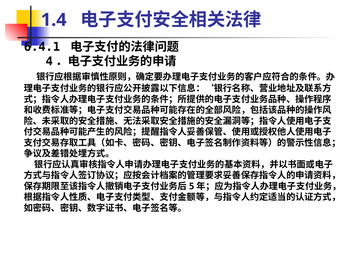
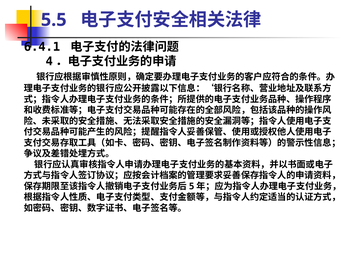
1.4: 1.4 -> 5.5
